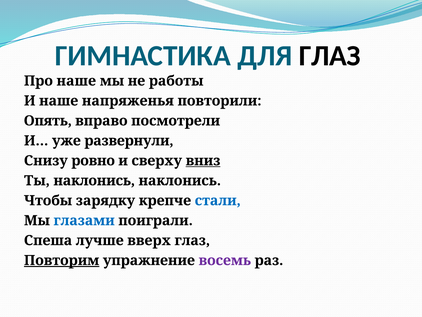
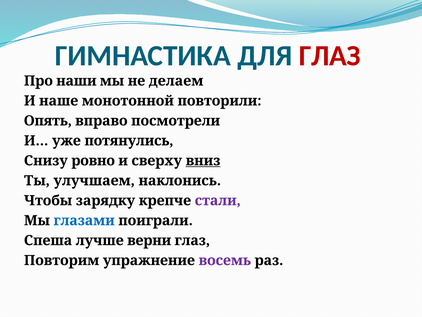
ГЛАЗ at (330, 56) colour: black -> red
Про наше: наше -> наши
работы: работы -> делаем
напряженья: напряженья -> монотонной
развернули: развернули -> потянулись
Ты наклонись: наклонись -> улучшаем
стали colour: blue -> purple
вверх: вверх -> верни
Повторим underline: present -> none
